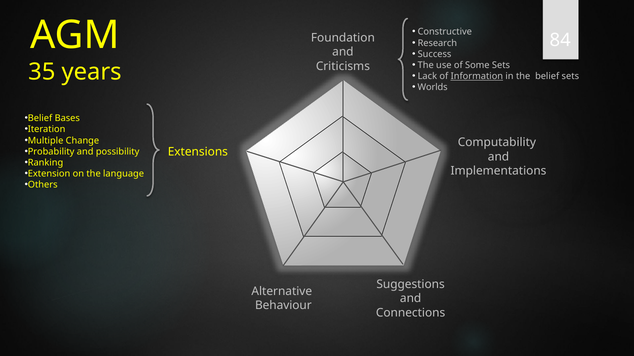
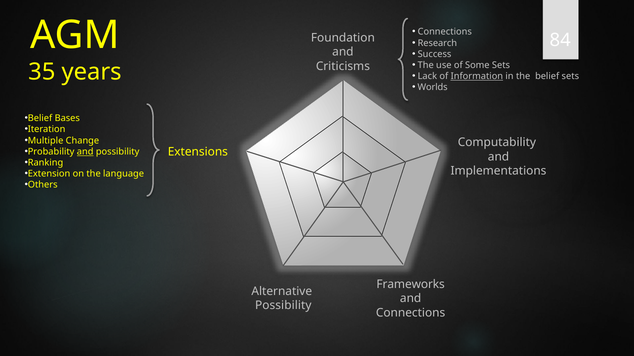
Constructive at (445, 32): Constructive -> Connections
and at (85, 152) underline: none -> present
Suggestions: Suggestions -> Frameworks
Behaviour at (283, 306): Behaviour -> Possibility
